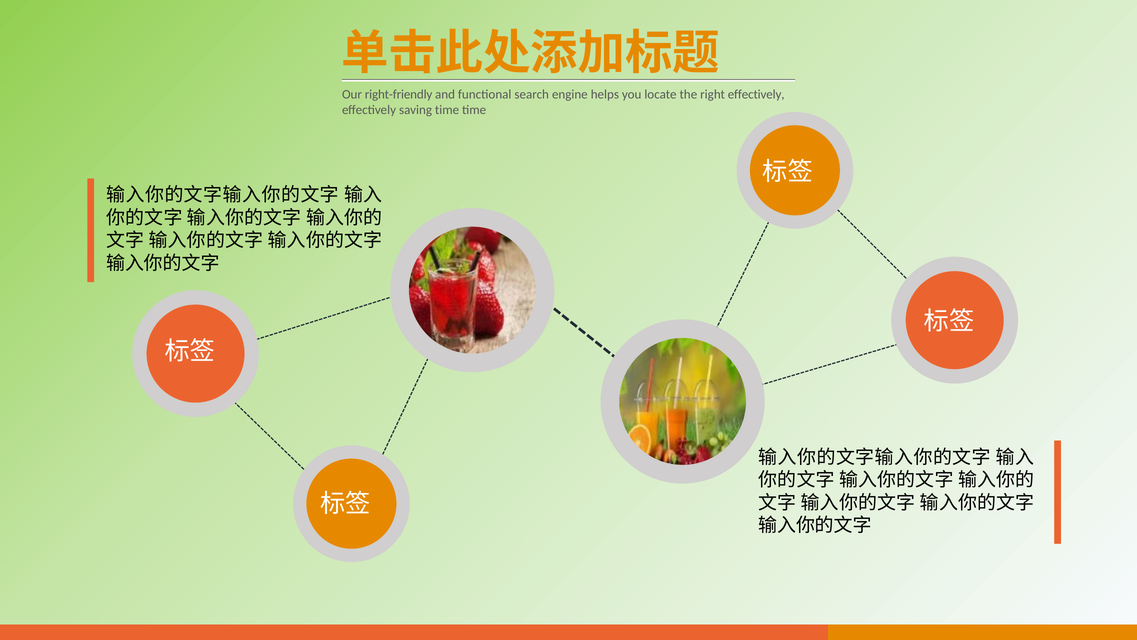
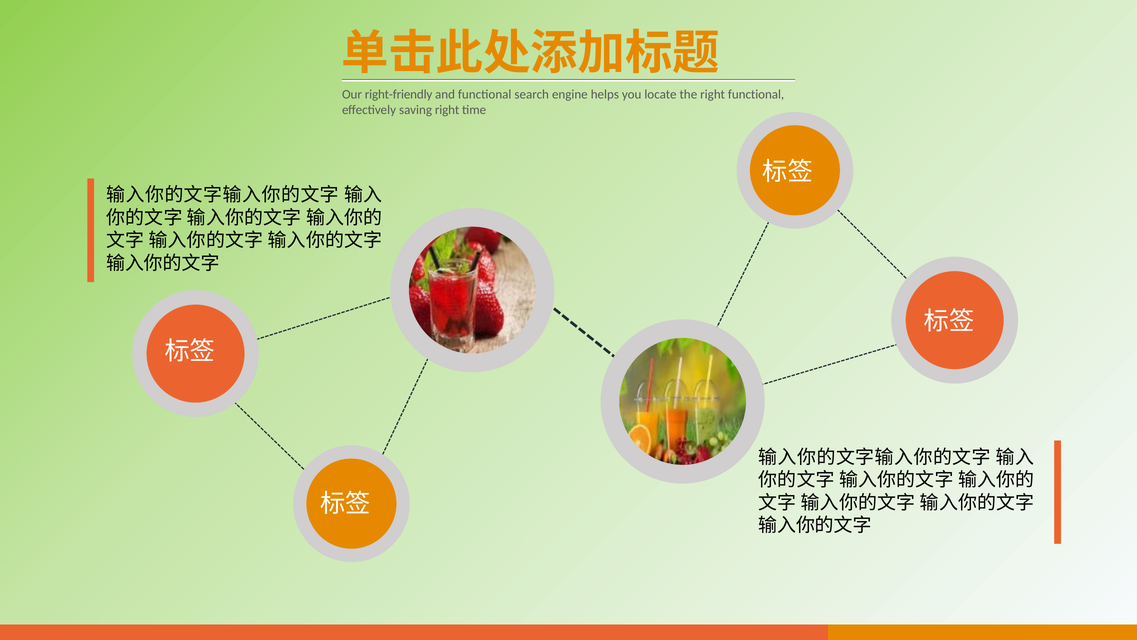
right effectively: effectively -> functional
saving time: time -> right
